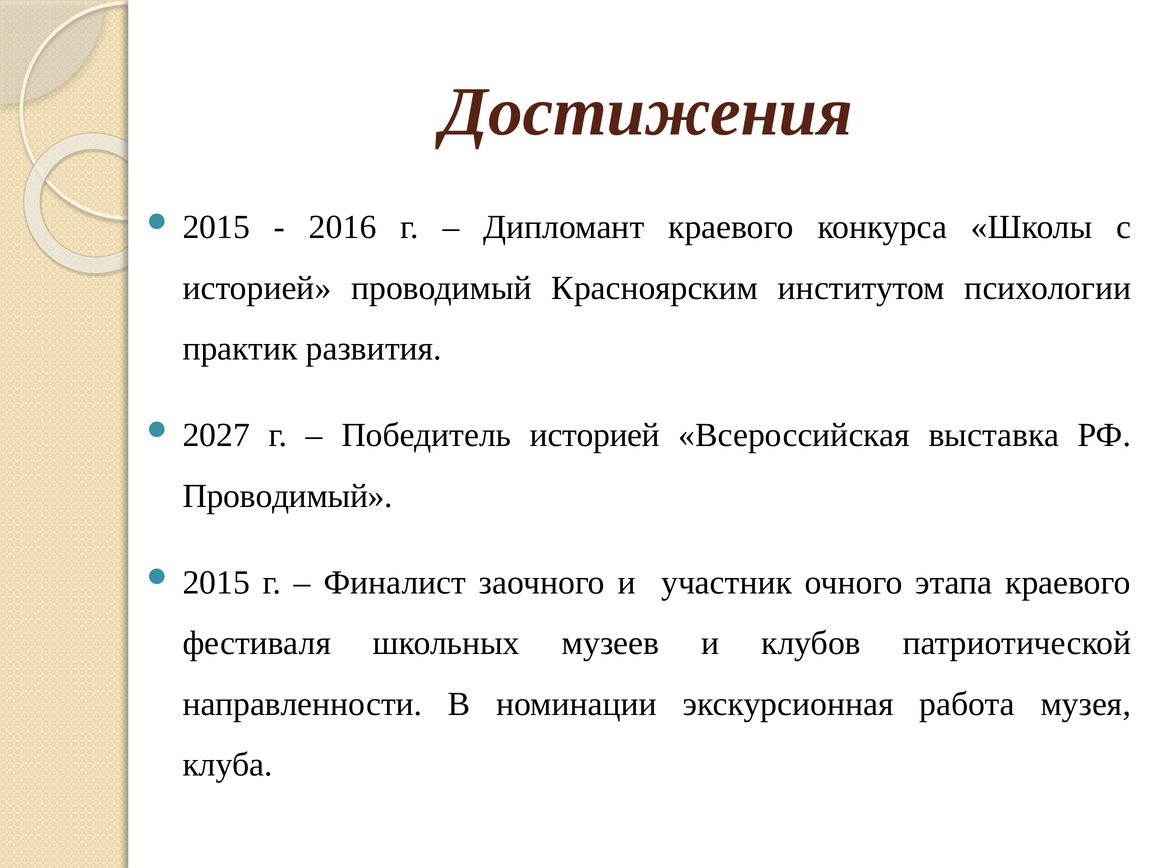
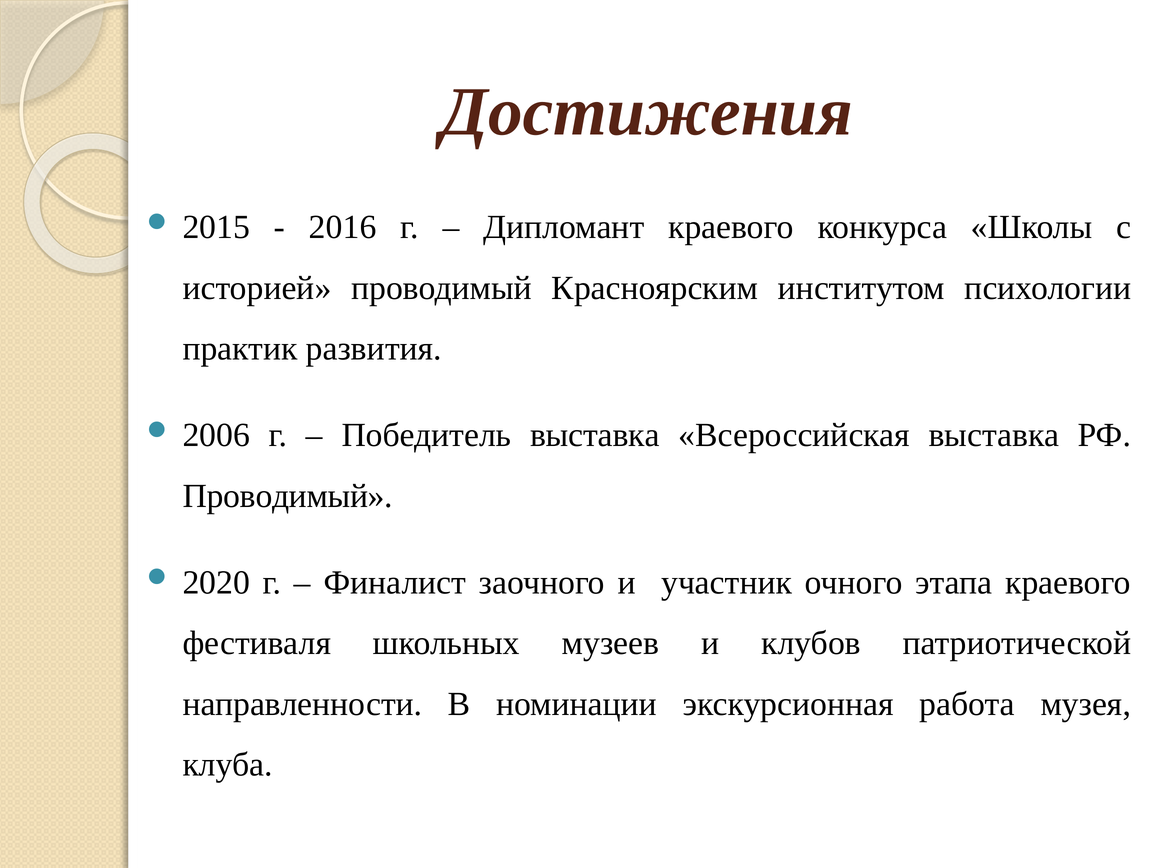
2027: 2027 -> 2006
Победитель историей: историей -> выставка
2015 at (216, 582): 2015 -> 2020
